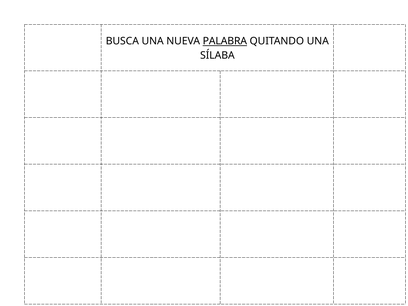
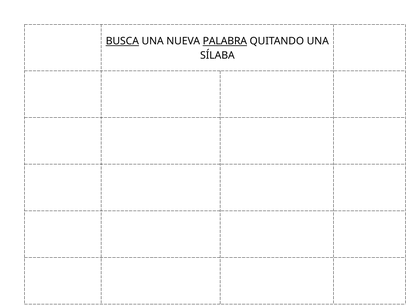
BUSCA underline: none -> present
